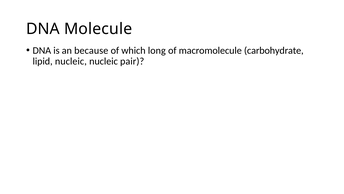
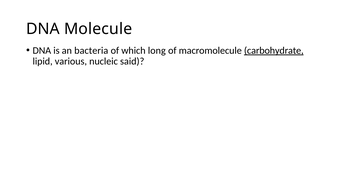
because: because -> bacteria
carbohydrate underline: none -> present
lipid nucleic: nucleic -> various
pair: pair -> said
